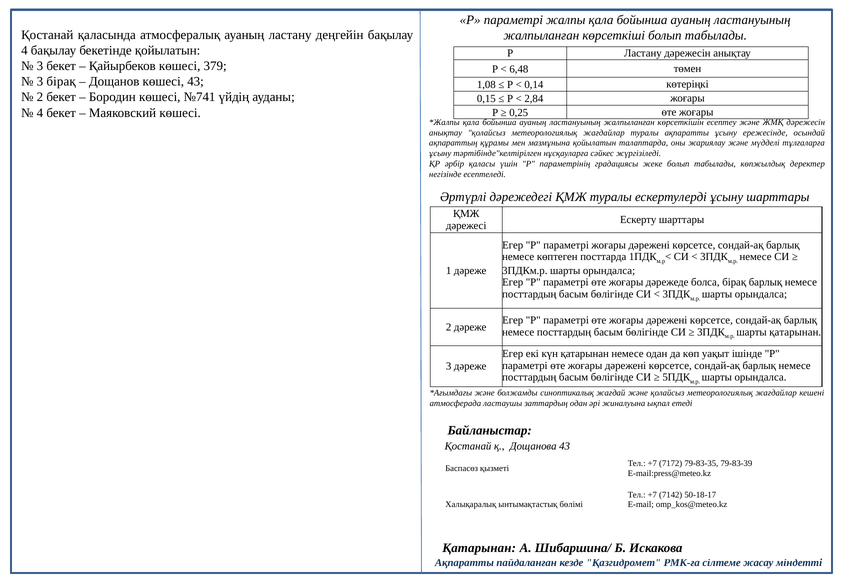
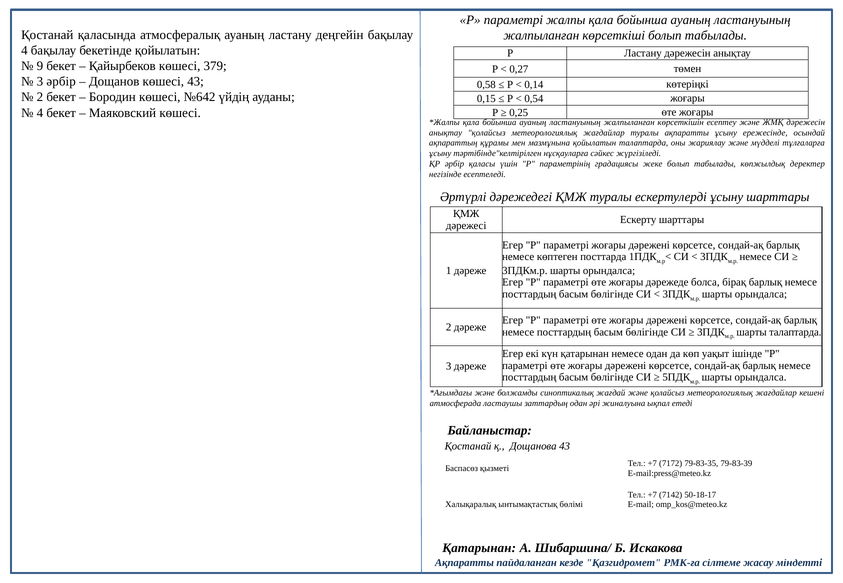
3 at (40, 66): 3 -> 9
6,48: 6,48 -> 0,27
3 бірақ: бірақ -> әрбір
1,08: 1,08 -> 0,58
№741: №741 -> №642
2,84: 2,84 -> 0,54
шарты қатарынан: қатарынан -> талаптарда
